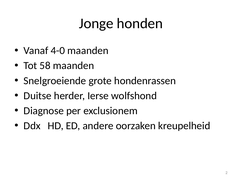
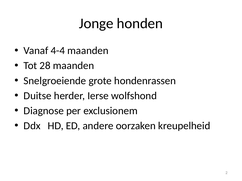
4-0: 4-0 -> 4-4
58: 58 -> 28
